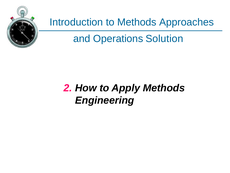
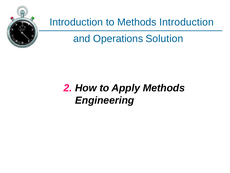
Methods Approaches: Approaches -> Introduction
